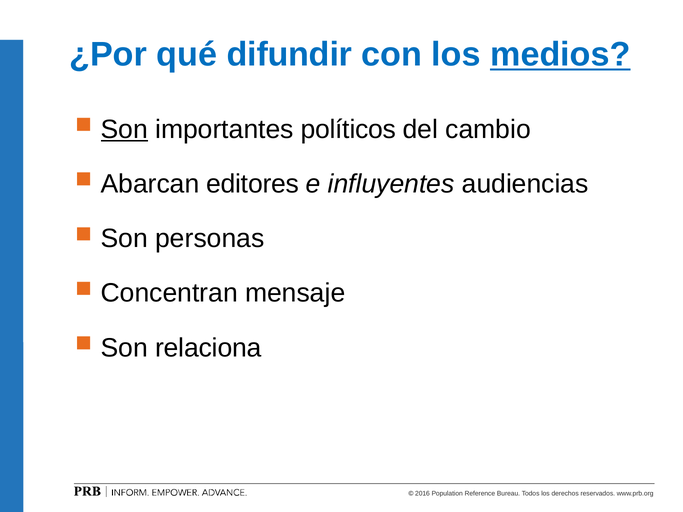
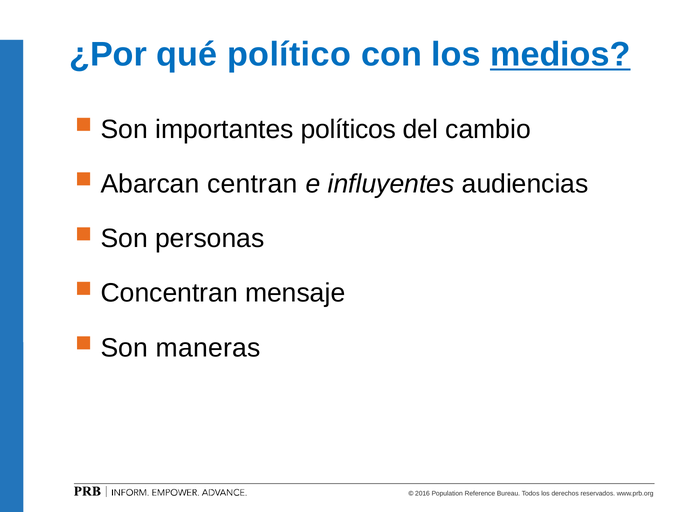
difundir: difundir -> político
Son at (124, 129) underline: present -> none
editores: editores -> centran
relaciona: relaciona -> maneras
